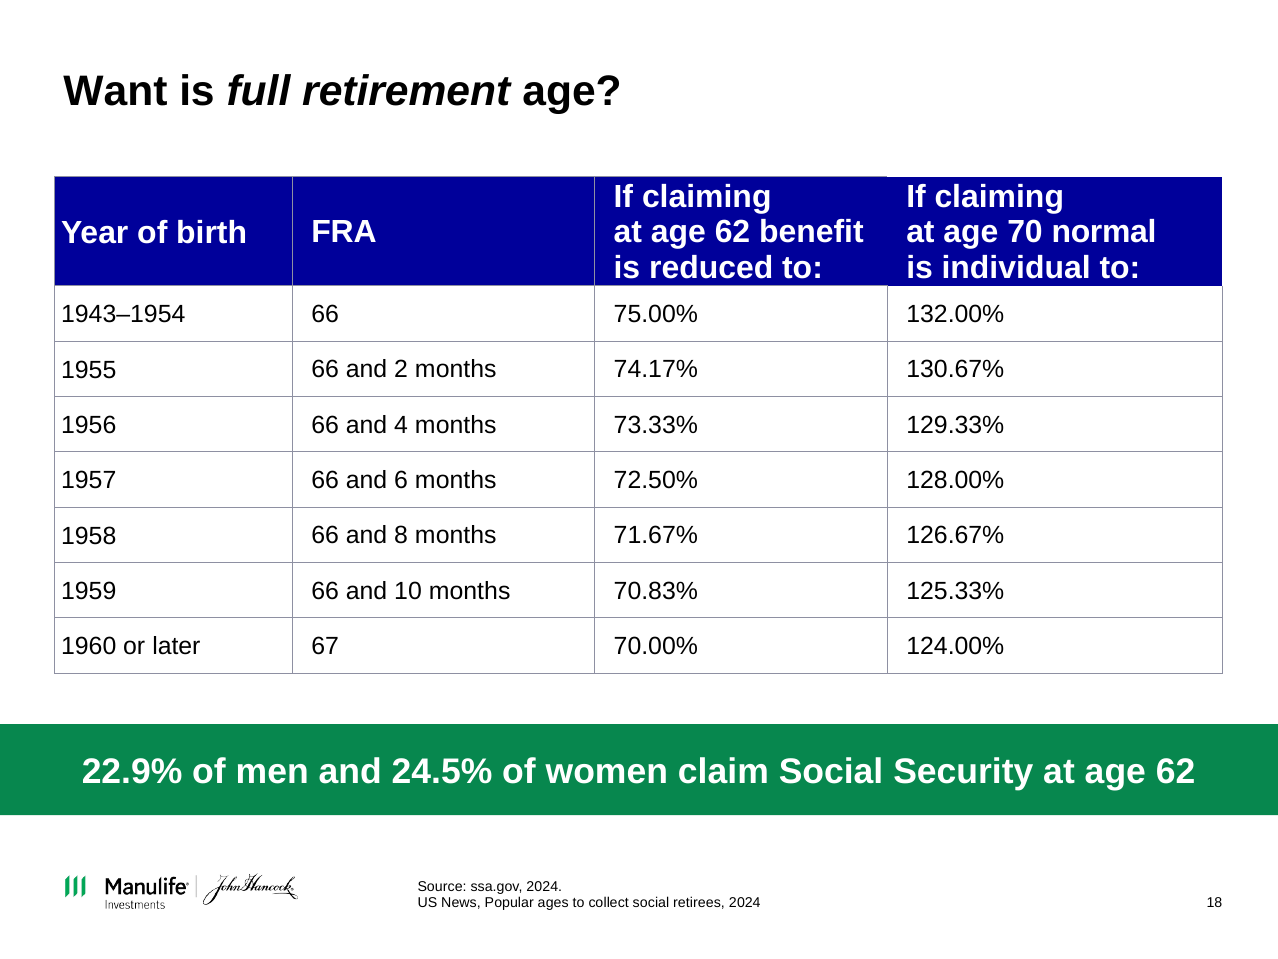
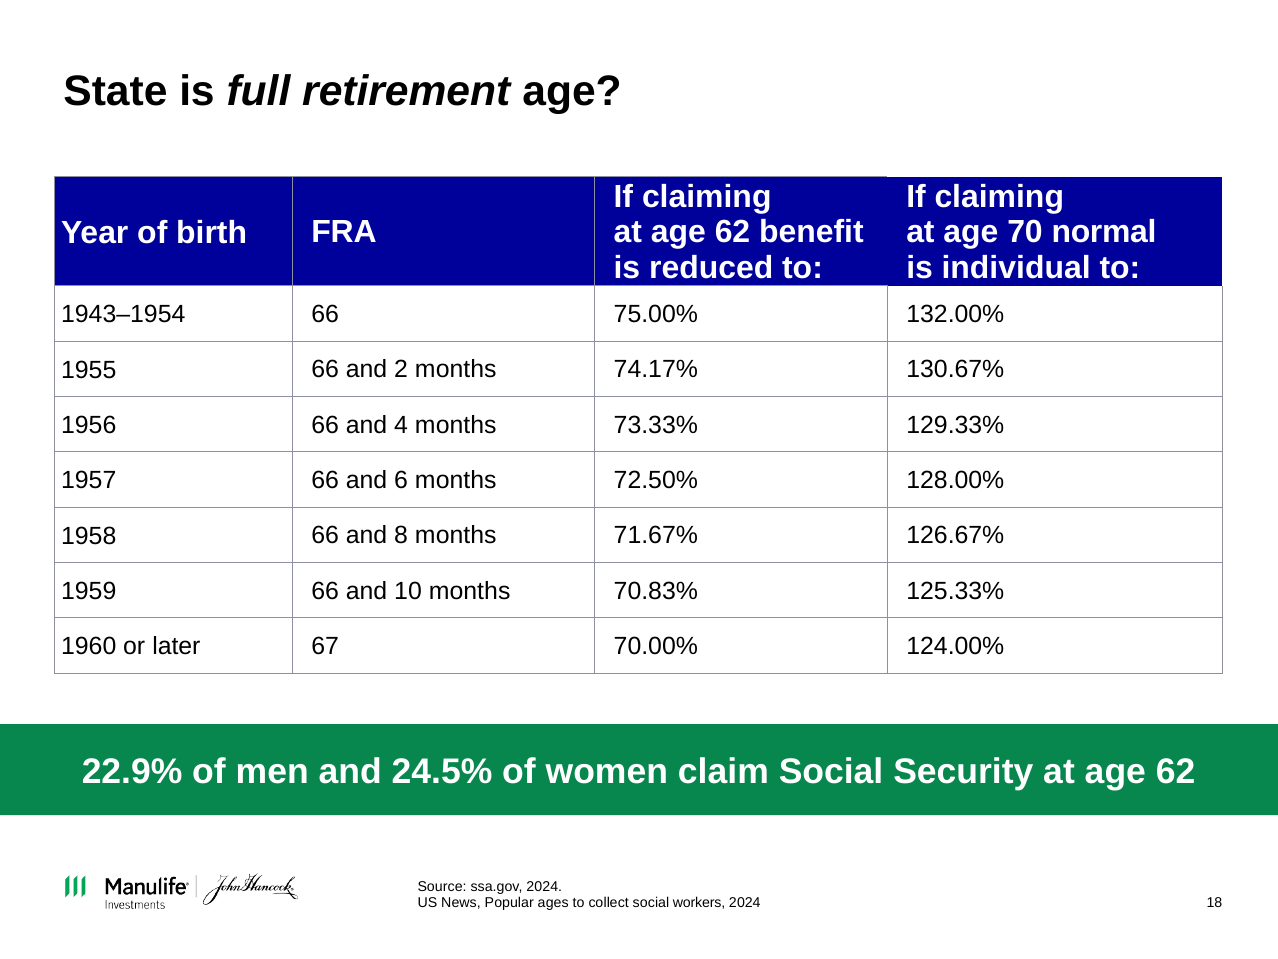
Want: Want -> State
retirees: retirees -> workers
